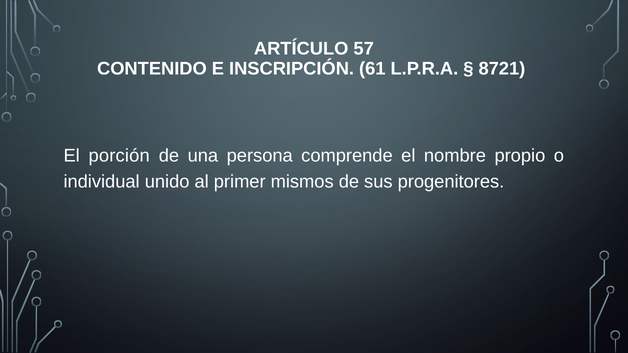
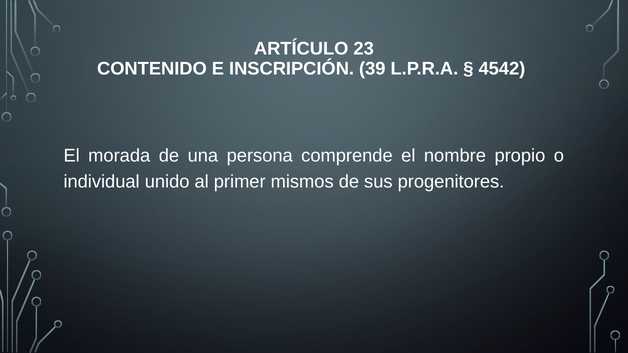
57: 57 -> 23
61: 61 -> 39
8721: 8721 -> 4542
porción: porción -> morada
